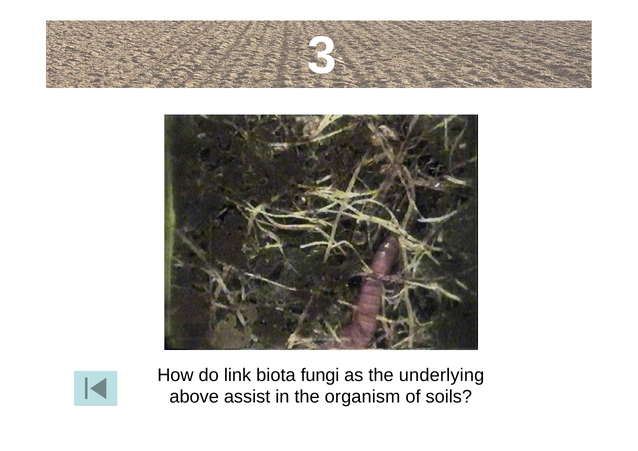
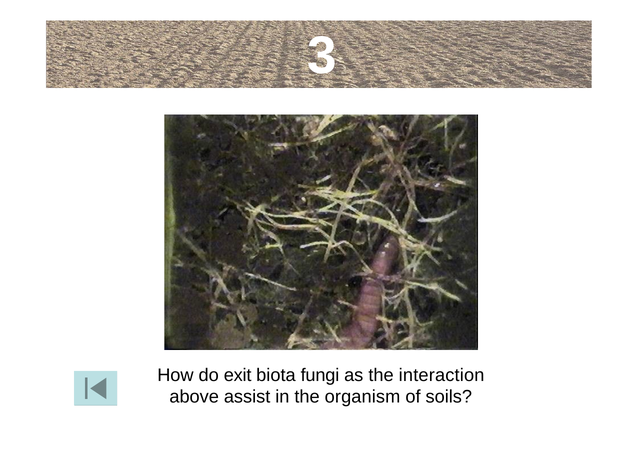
link: link -> exit
underlying: underlying -> interaction
